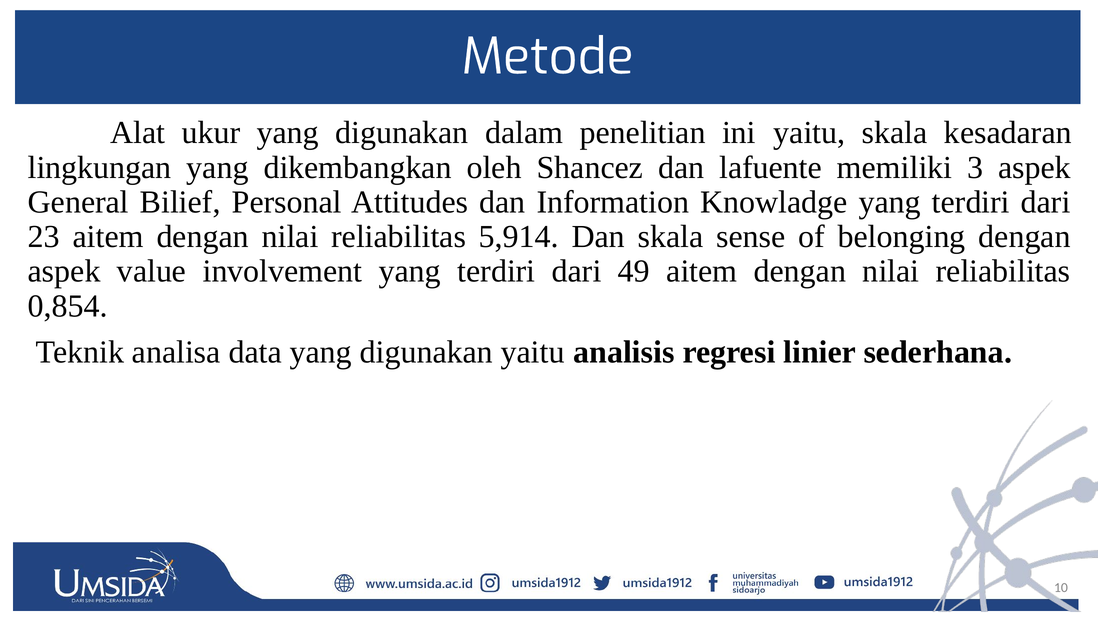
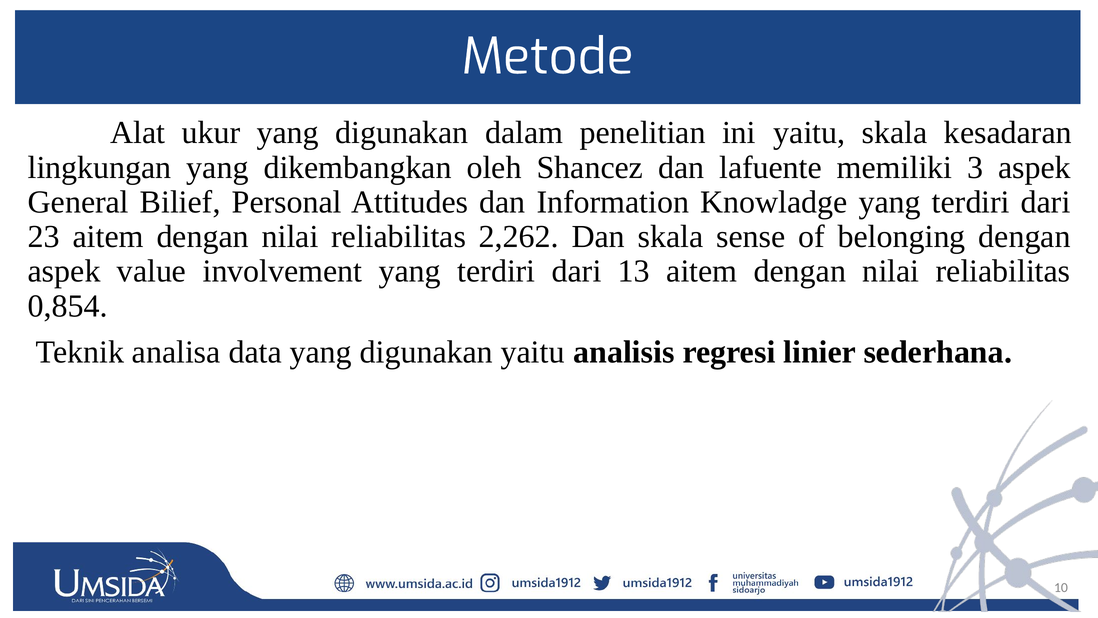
5,914: 5,914 -> 2,262
49: 49 -> 13
